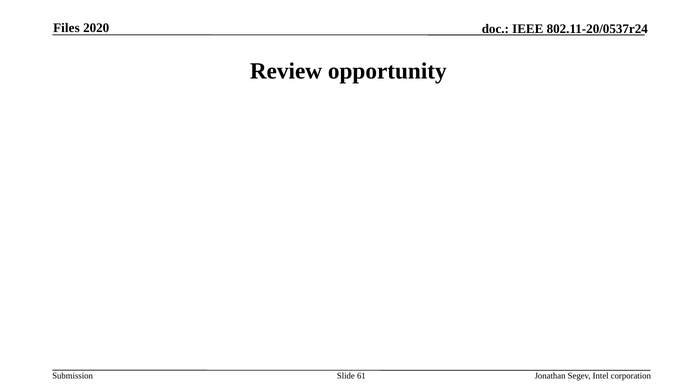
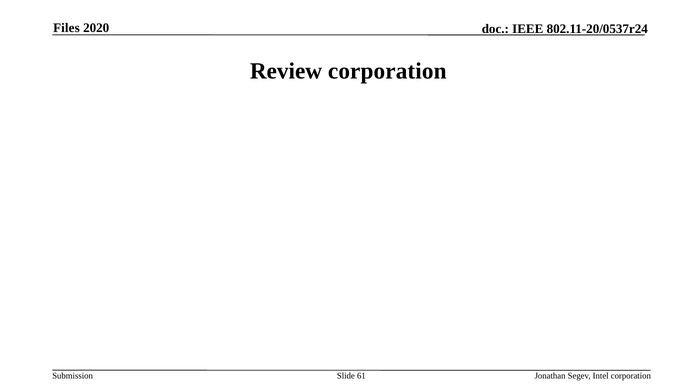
Review opportunity: opportunity -> corporation
